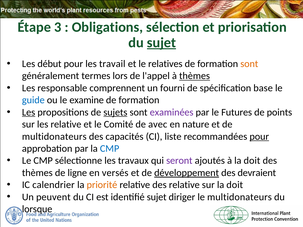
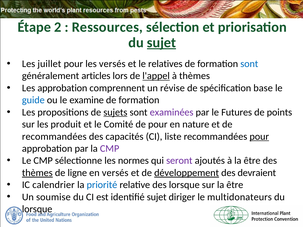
3: 3 -> 2
Obligations: Obligations -> Ressources
début: début -> juillet
les travail: travail -> versés
sont at (249, 64) colour: orange -> blue
termes: termes -> articles
l'appel underline: none -> present
thèmes at (195, 76) underline: present -> none
Les responsable: responsable -> approbation
fourni: fourni -> révise
Les at (29, 112) underline: present -> none
les relative: relative -> produit
de avec: avec -> pour
multidonateurs at (54, 137): multidonateurs -> recommandées
CMP at (110, 149) colour: blue -> purple
travaux: travaux -> normes
à la doit: doit -> être
thèmes at (37, 173) underline: none -> present
priorité colour: orange -> blue
des relative: relative -> lorsque
sur la doit: doit -> être
peuvent: peuvent -> soumise
